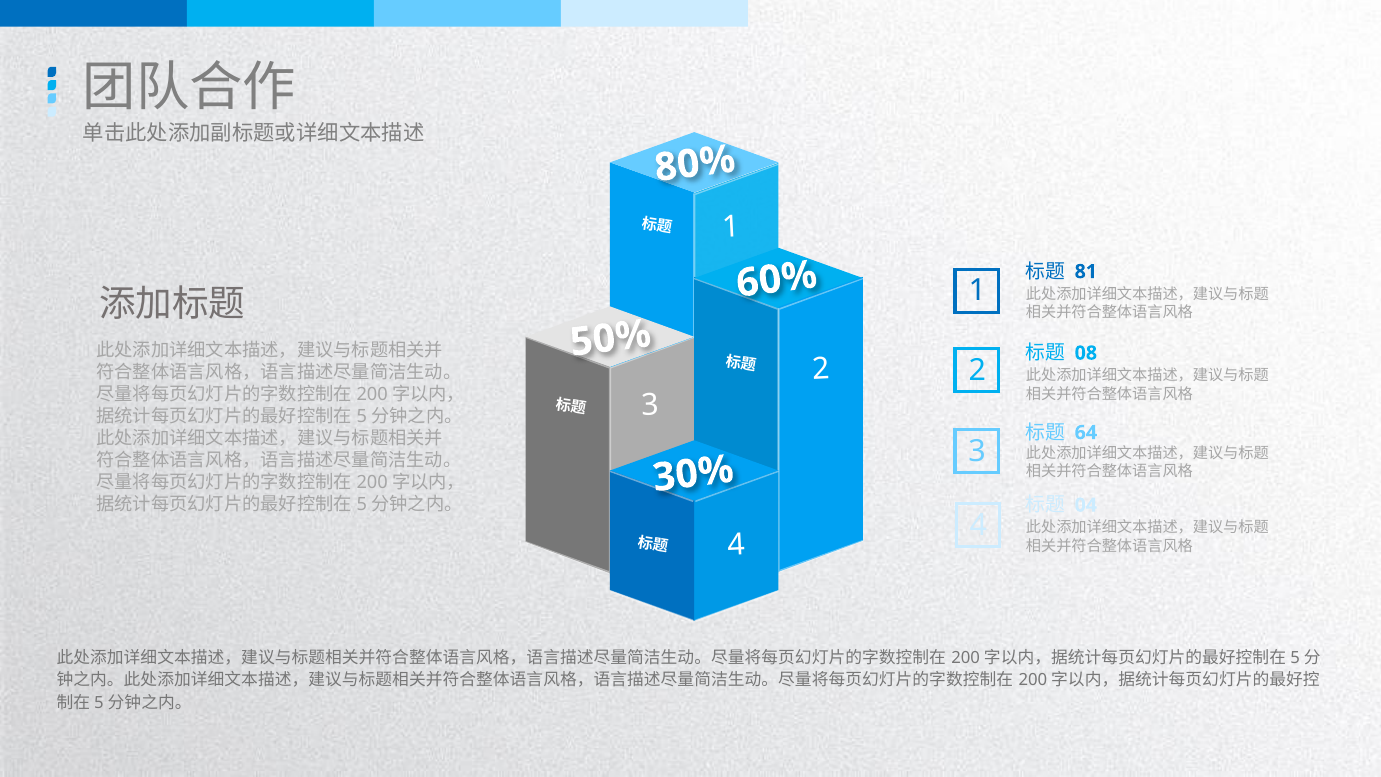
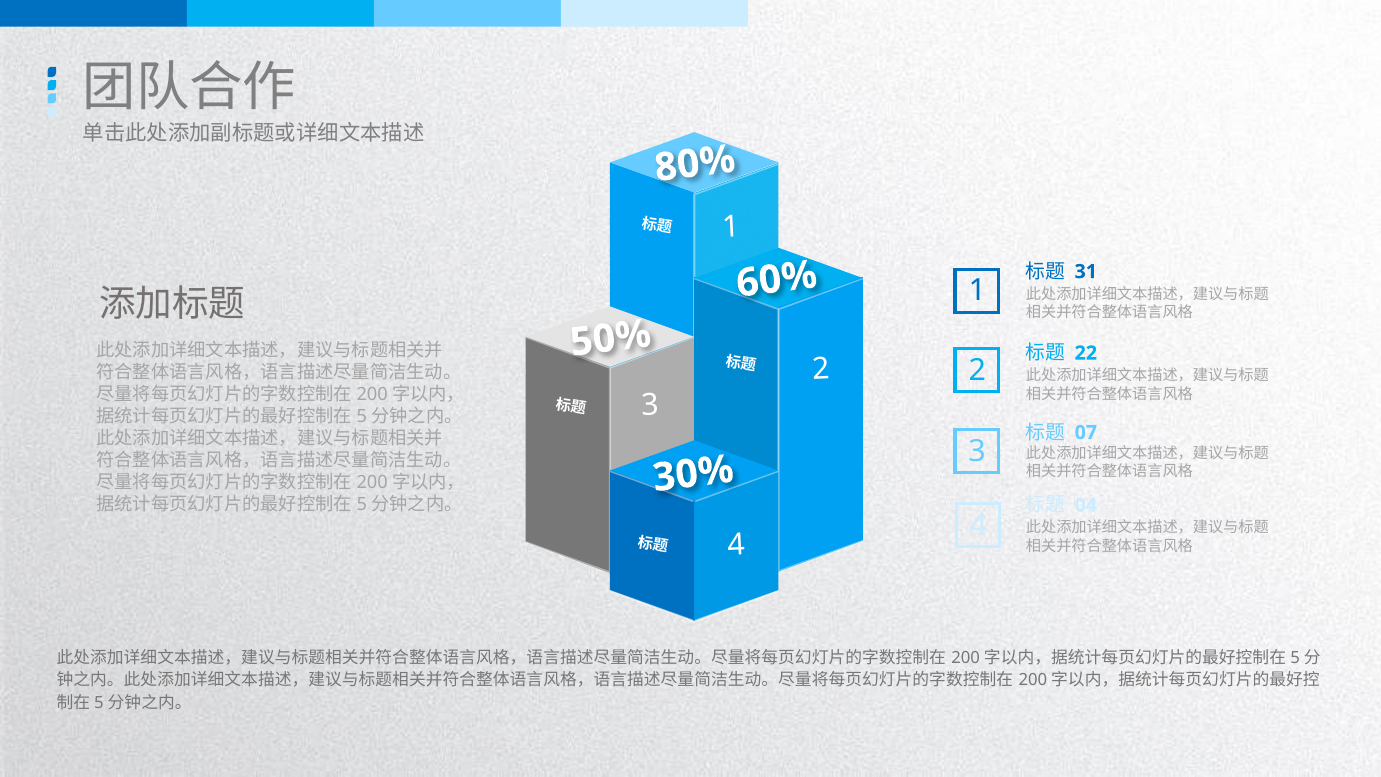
81: 81 -> 31
08: 08 -> 22
64: 64 -> 07
